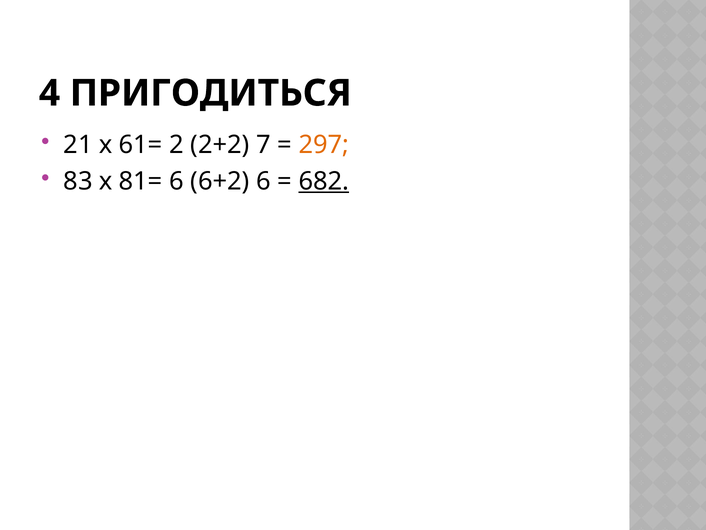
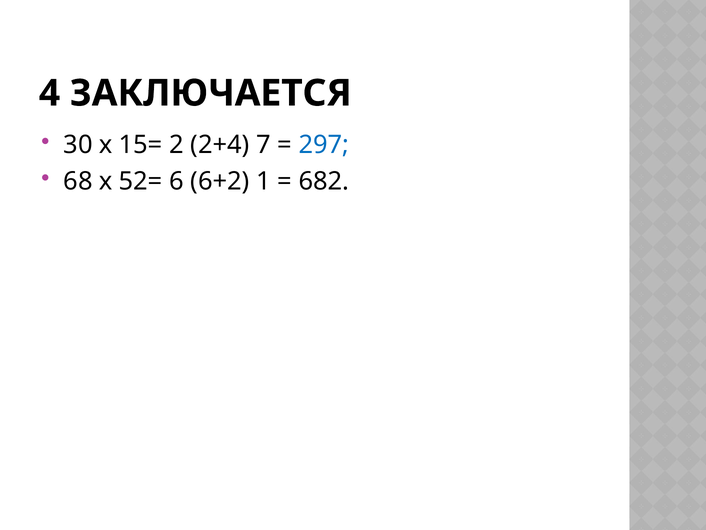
ПРИГОДИТЬСЯ: ПРИГОДИТЬСЯ -> ЗАКЛЮЧАЕТСЯ
21: 21 -> 30
61=: 61= -> 15=
2+2: 2+2 -> 2+4
297 colour: orange -> blue
83: 83 -> 68
81=: 81= -> 52=
6+2 6: 6 -> 1
682 underline: present -> none
